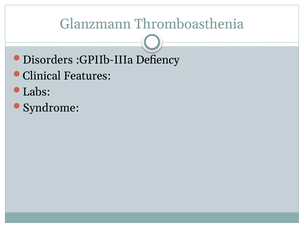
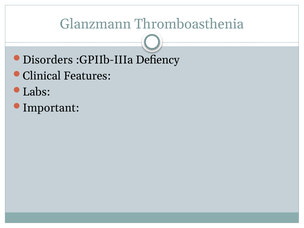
Syndrome: Syndrome -> Important
